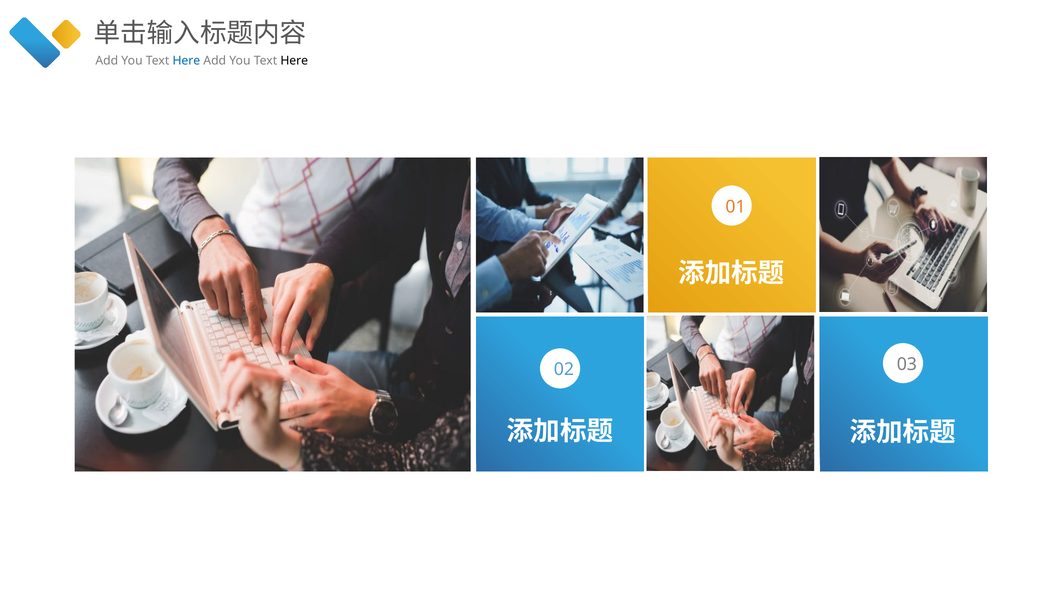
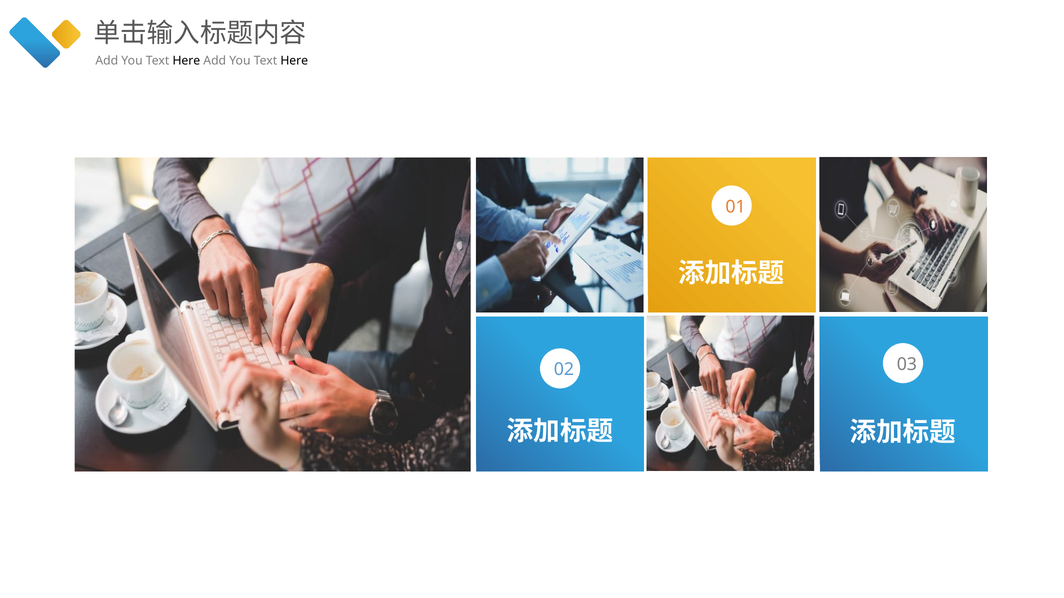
Here at (186, 61) colour: blue -> black
